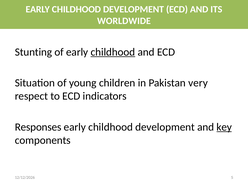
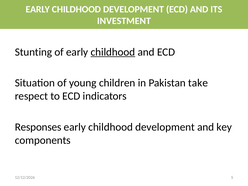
WORLDWIDE: WORLDWIDE -> INVESTMENT
very: very -> take
key underline: present -> none
